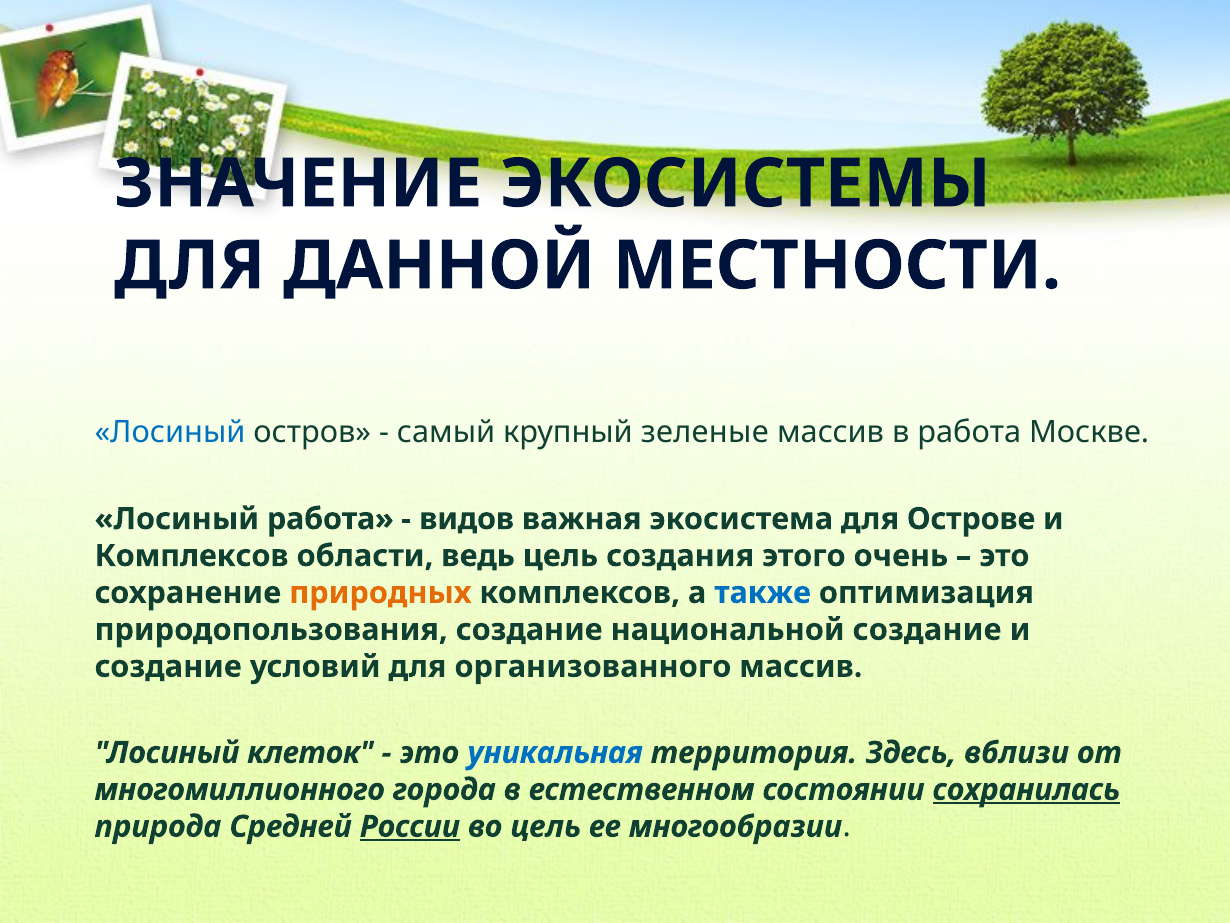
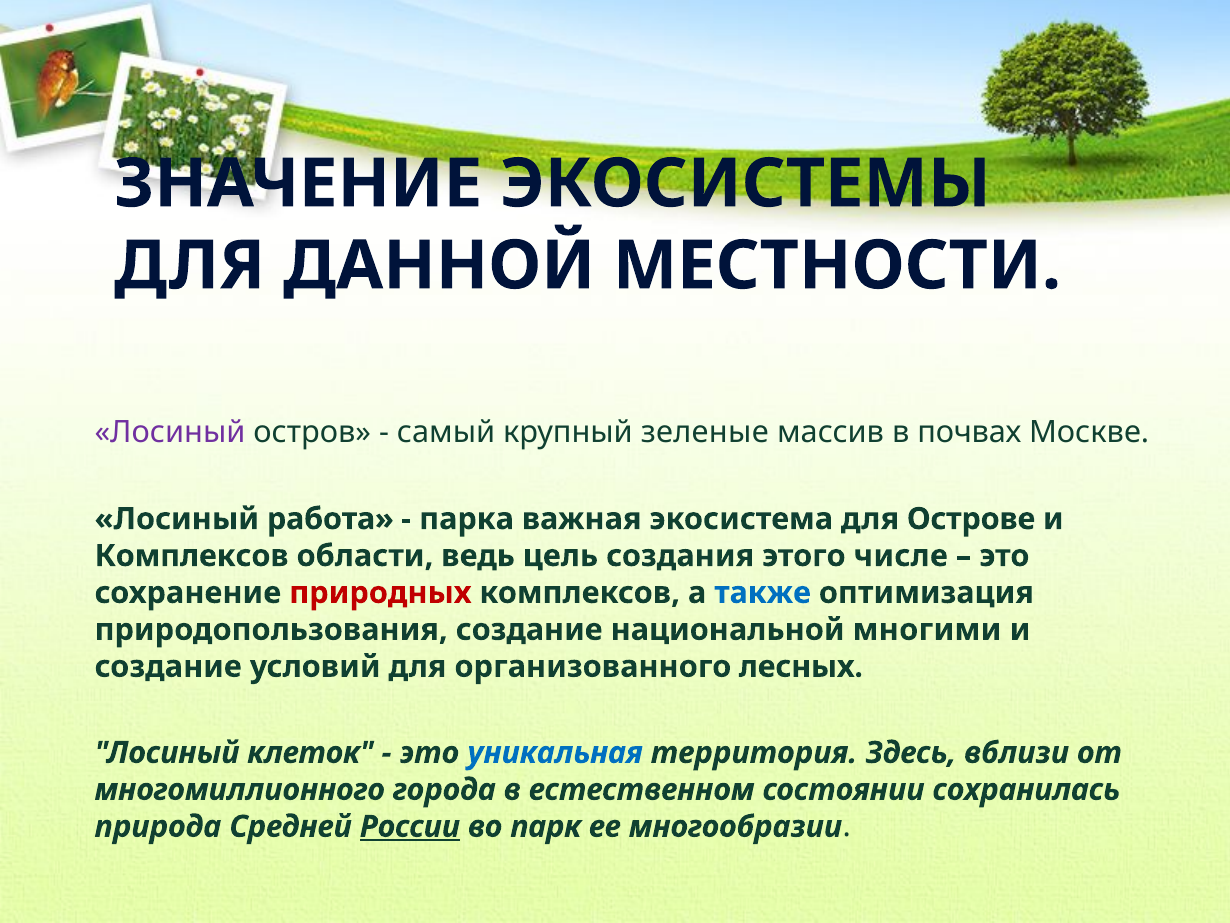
Лосиный at (170, 433) colour: blue -> purple
в работа: работа -> почвах
видов: видов -> парка
очень: очень -> числе
природных colour: orange -> red
национальной создание: создание -> многими
организованного массив: массив -> лесных
сохранилась underline: present -> none
во цель: цель -> парк
